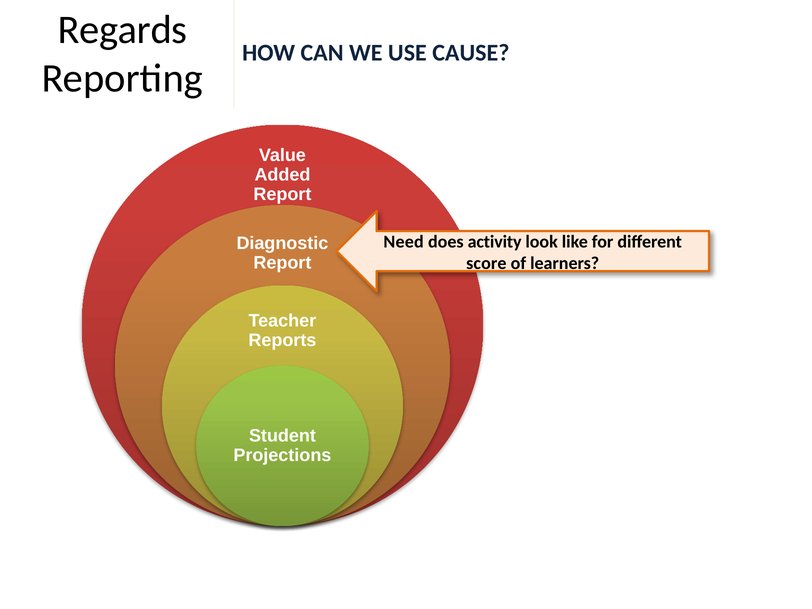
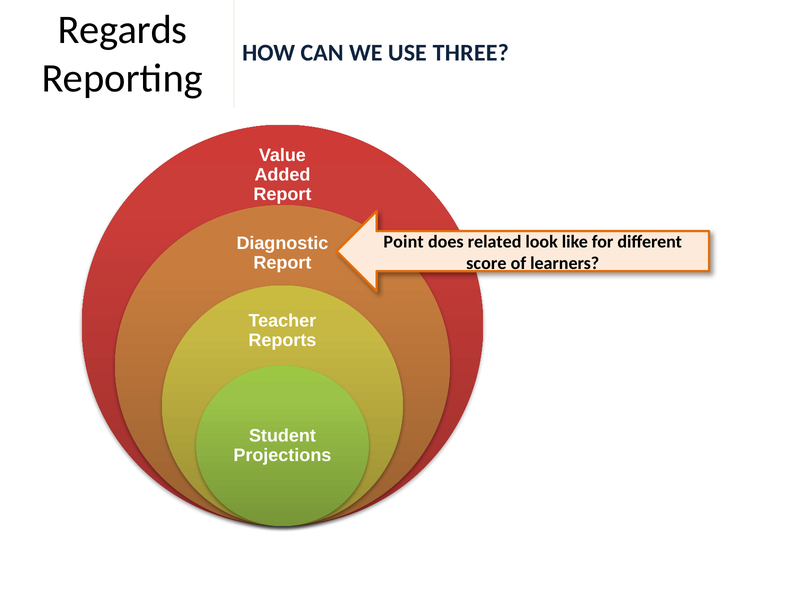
CAUSE: CAUSE -> THREE
Need: Need -> Point
activity: activity -> related
